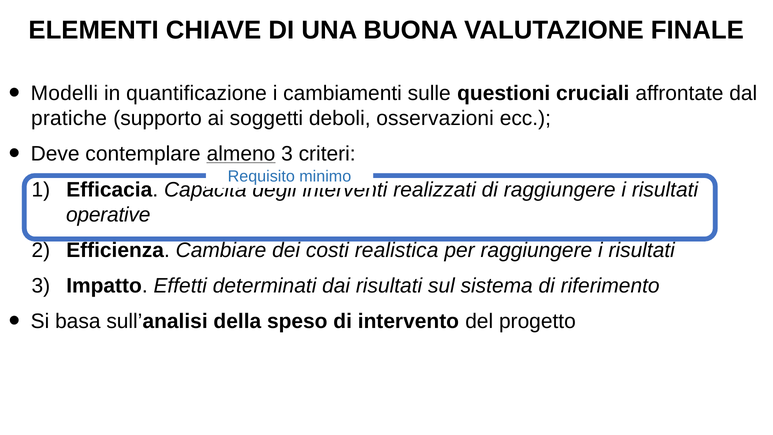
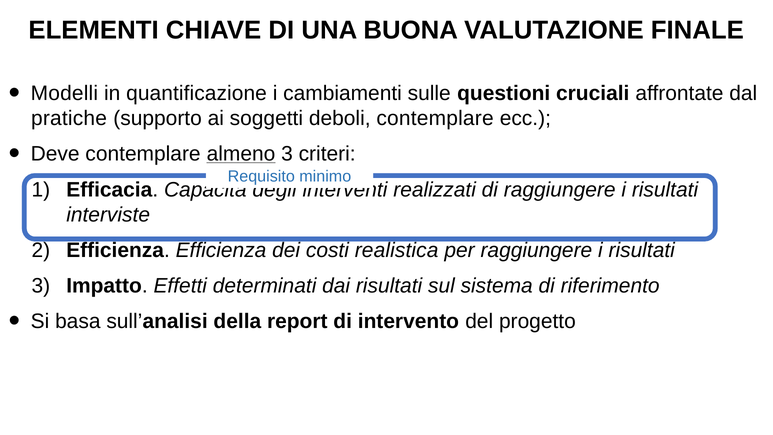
deboli osservazioni: osservazioni -> contemplare
operative: operative -> interviste
Efficienza Cambiare: Cambiare -> Efficienza
speso: speso -> report
